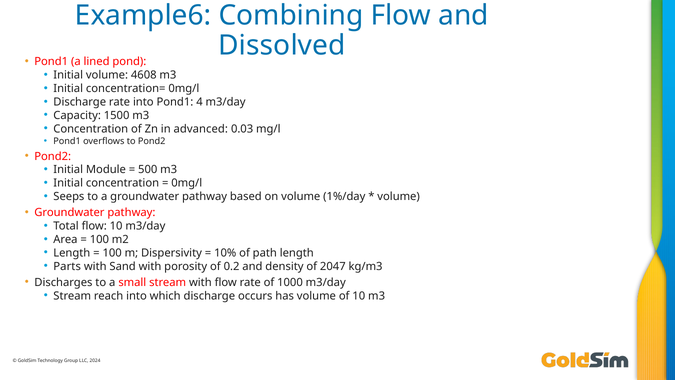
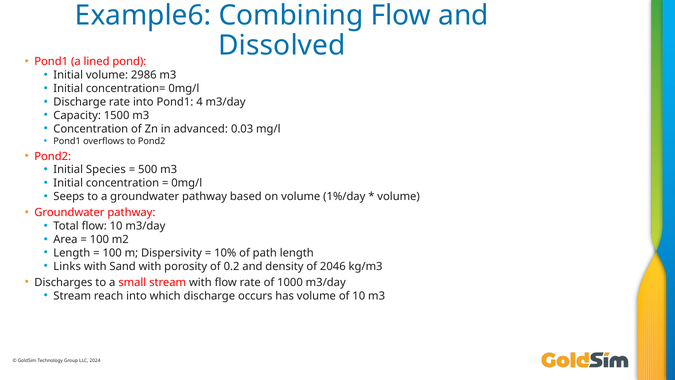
4608: 4608 -> 2986
Module: Module -> Species
Parts: Parts -> Links
2047: 2047 -> 2046
